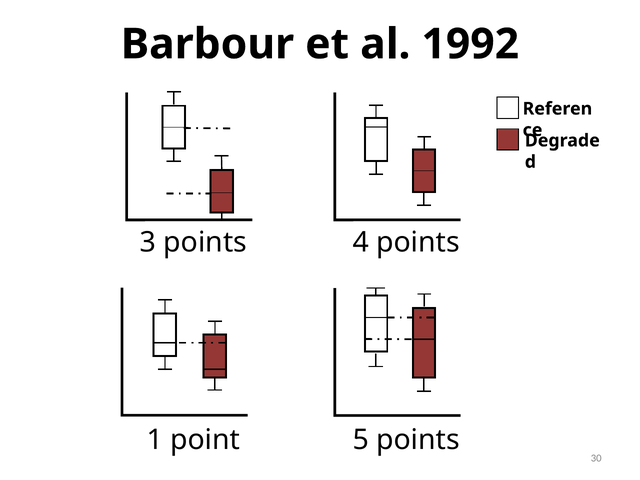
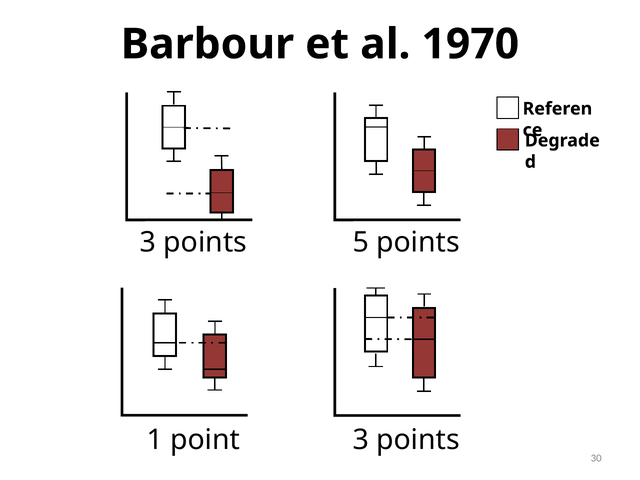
1992: 1992 -> 1970
4: 4 -> 5
point 5: 5 -> 3
